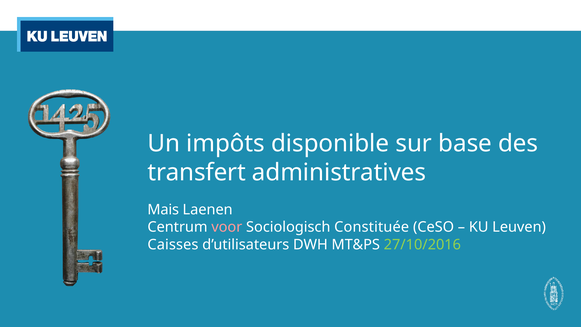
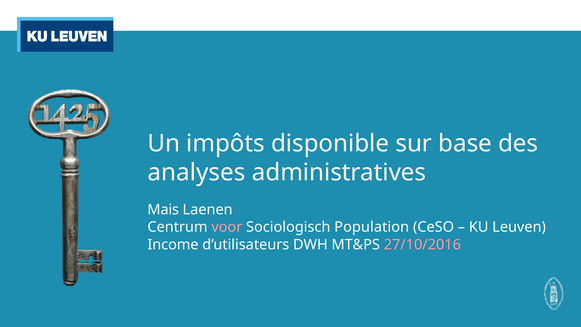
transfert: transfert -> analyses
Constituée: Constituée -> Population
Caisses: Caisses -> Income
27/10/2016 colour: light green -> pink
